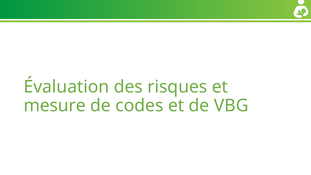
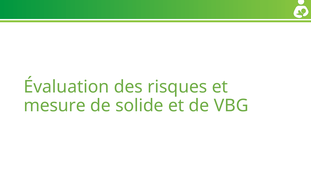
codes: codes -> solide
